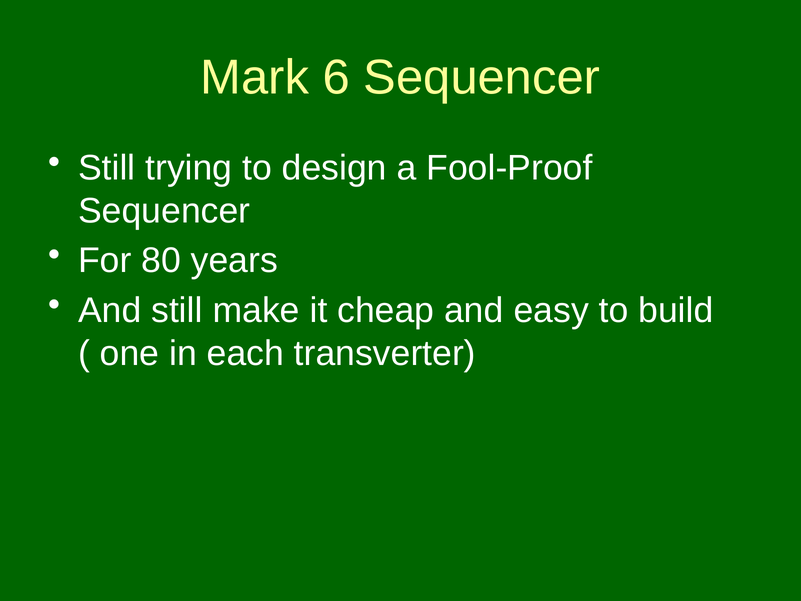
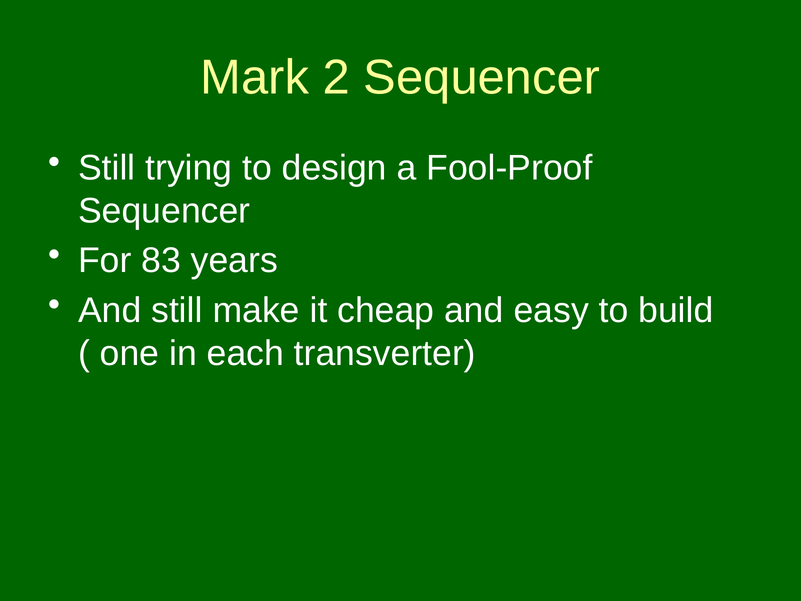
6: 6 -> 2
80: 80 -> 83
